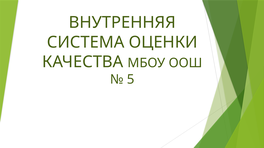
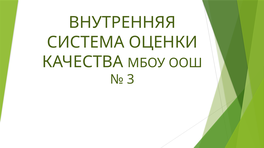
5: 5 -> 3
